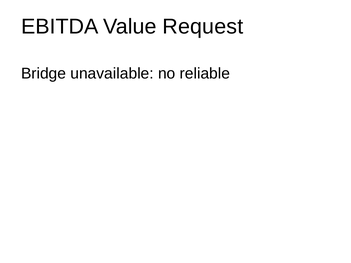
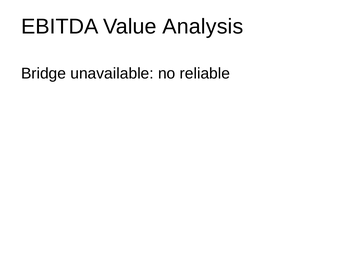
Request: Request -> Analysis
